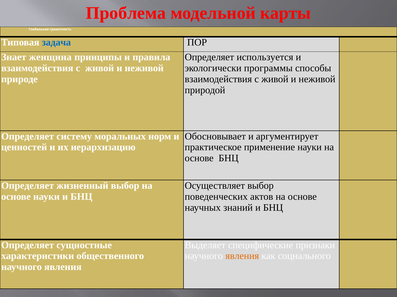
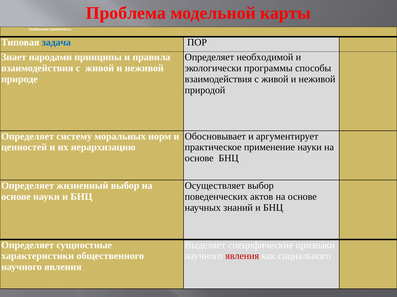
женщина: женщина -> народами
используется: используется -> необходимой
явления at (242, 257) colour: orange -> red
